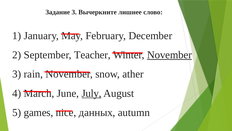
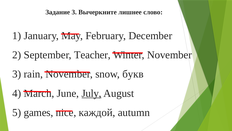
November at (169, 55) underline: present -> none
ather: ather -> букв
данных: данных -> каждой
